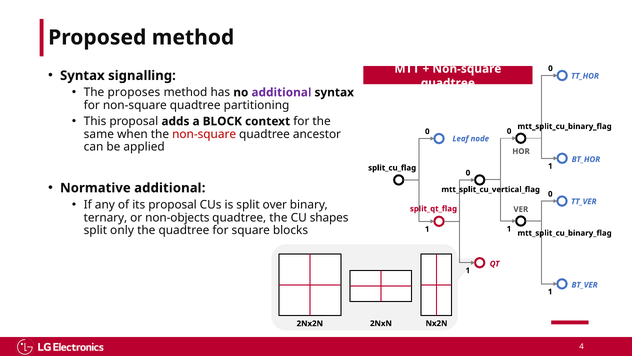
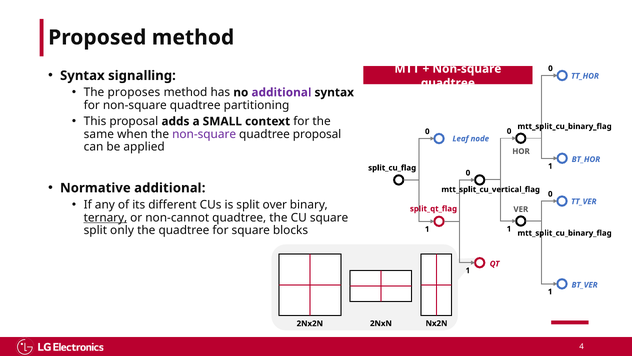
BLOCK: BLOCK -> SMALL
non-square at (204, 134) colour: red -> purple
quadtree ancestor: ancestor -> proposal
its proposal: proposal -> different
ternary underline: none -> present
non-objects: non-objects -> non-cannot
CU shapes: shapes -> square
